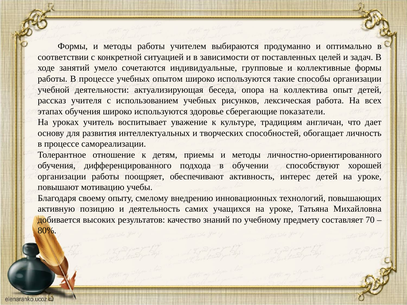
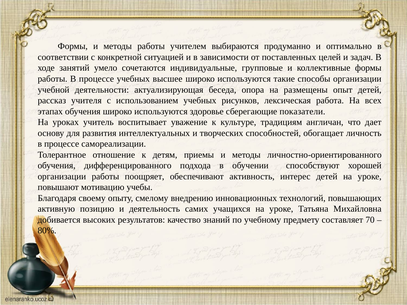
опытом: опытом -> высшее
коллектива: коллектива -> размещены
